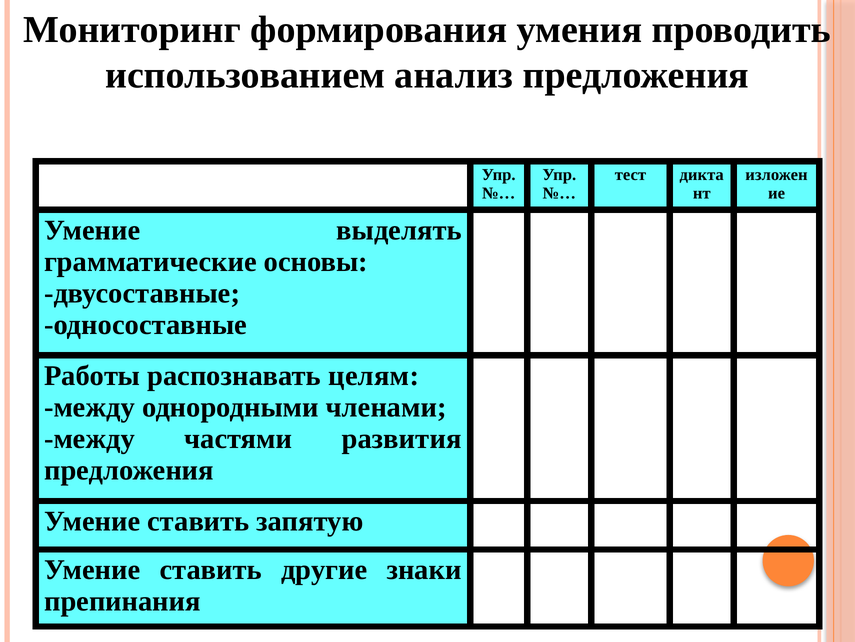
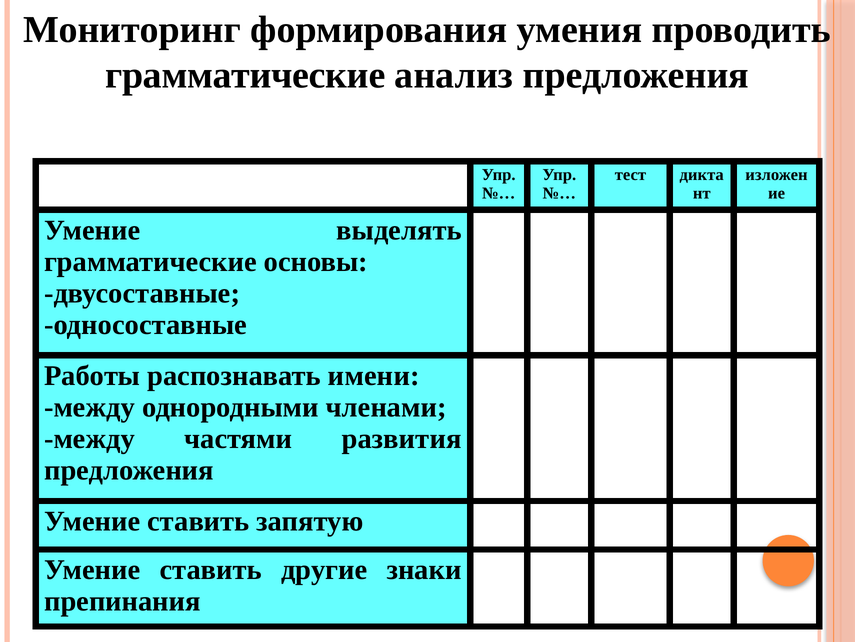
использованием at (245, 75): использованием -> грамматические
целям: целям -> имени
